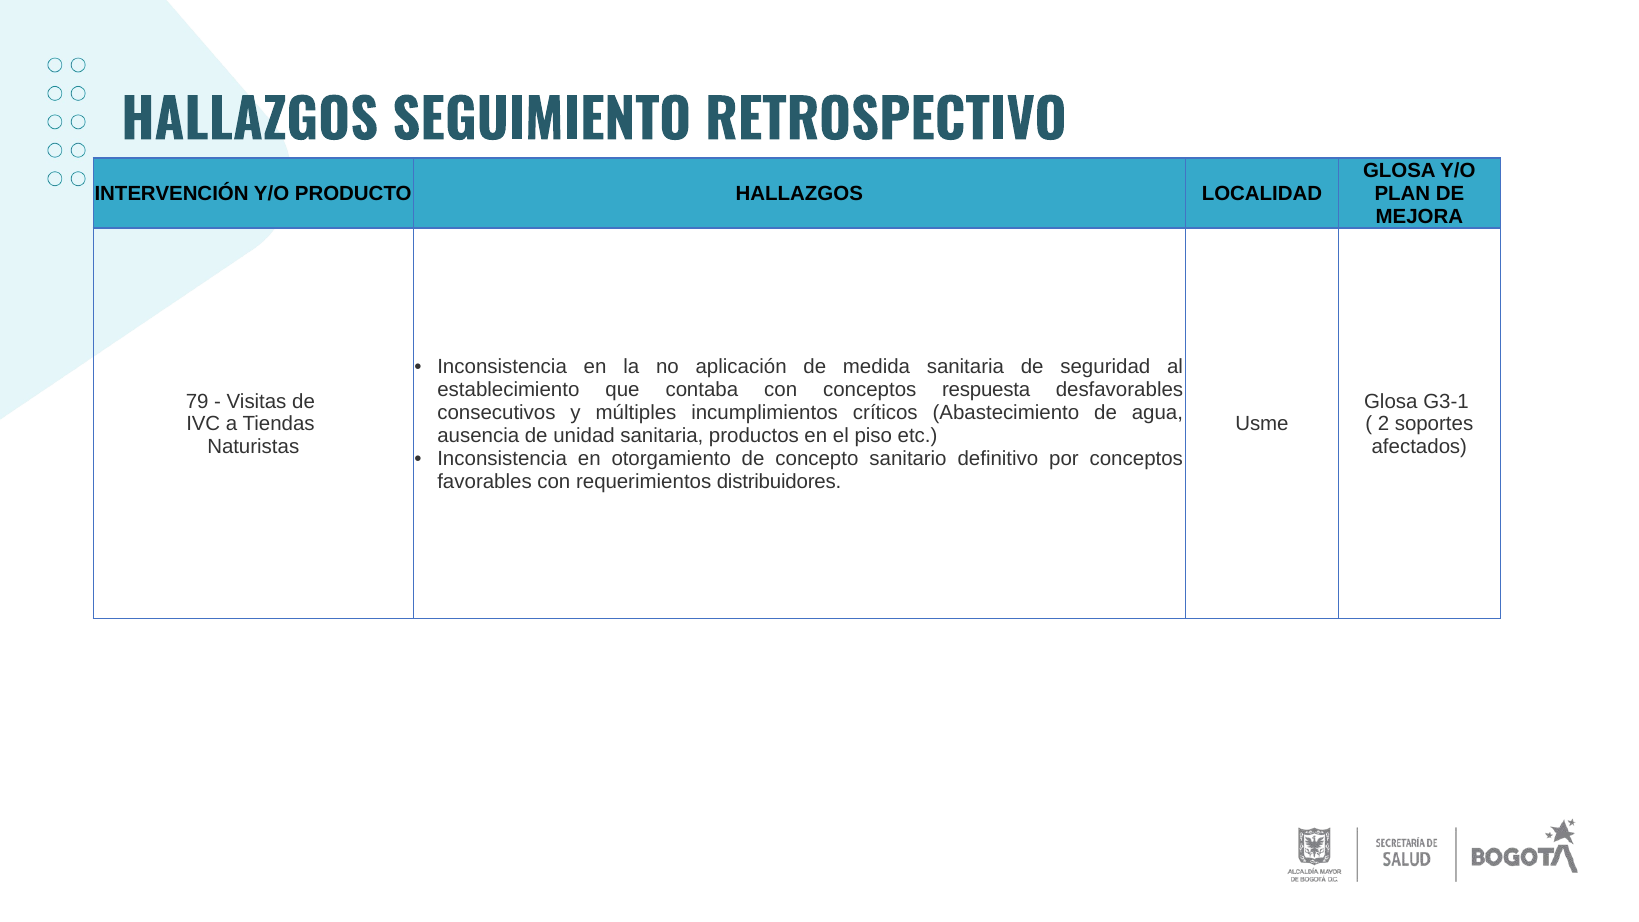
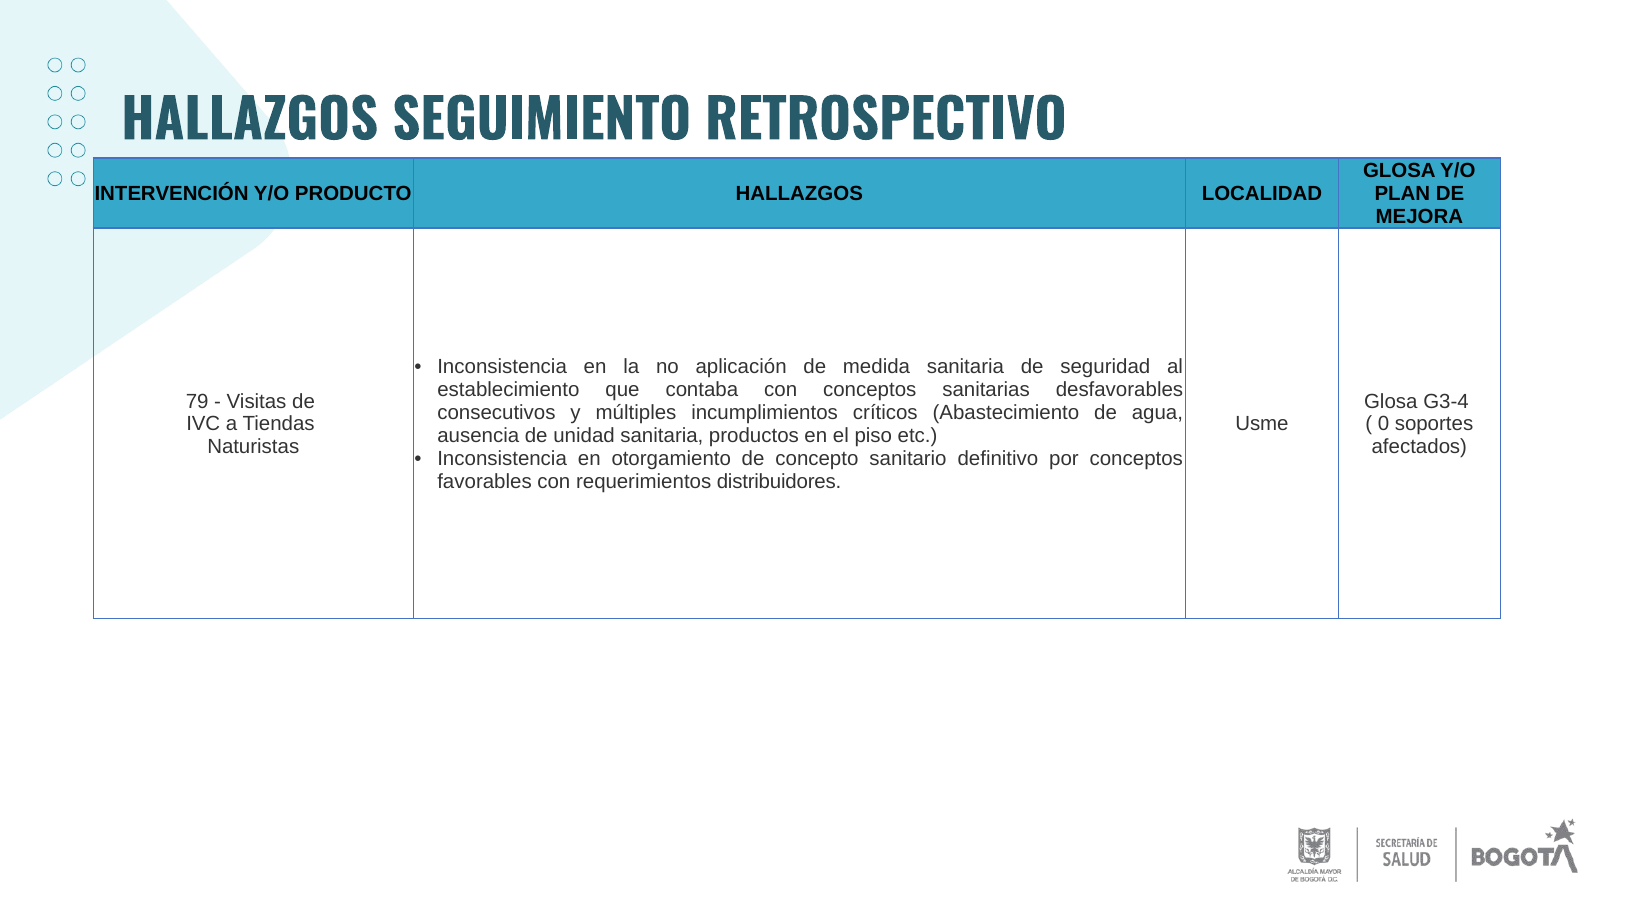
respuesta: respuesta -> sanitarias
G3-1: G3-1 -> G3-4
2: 2 -> 0
